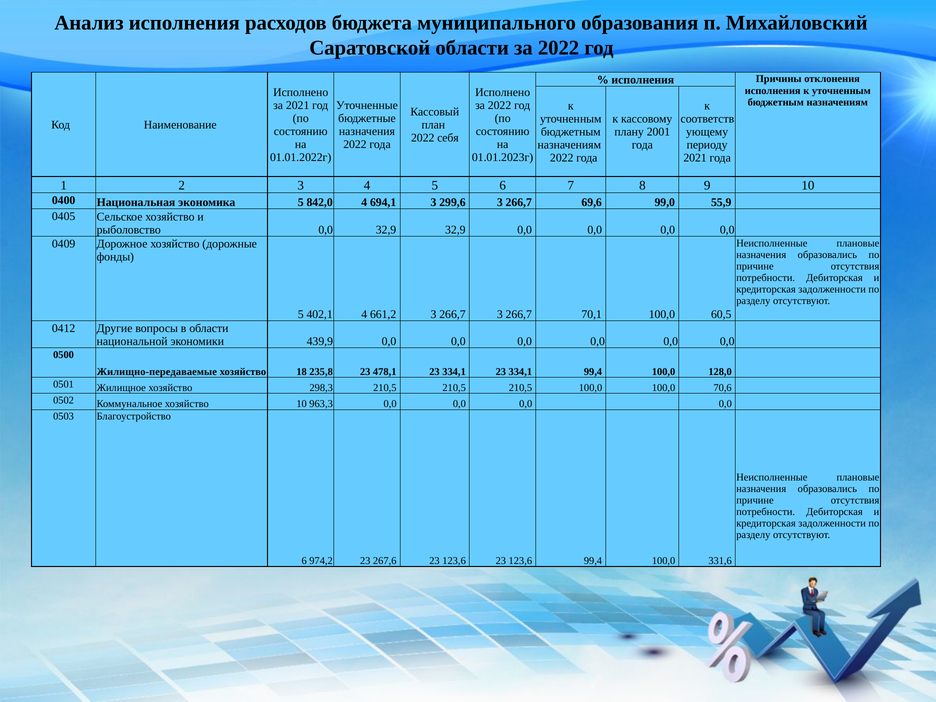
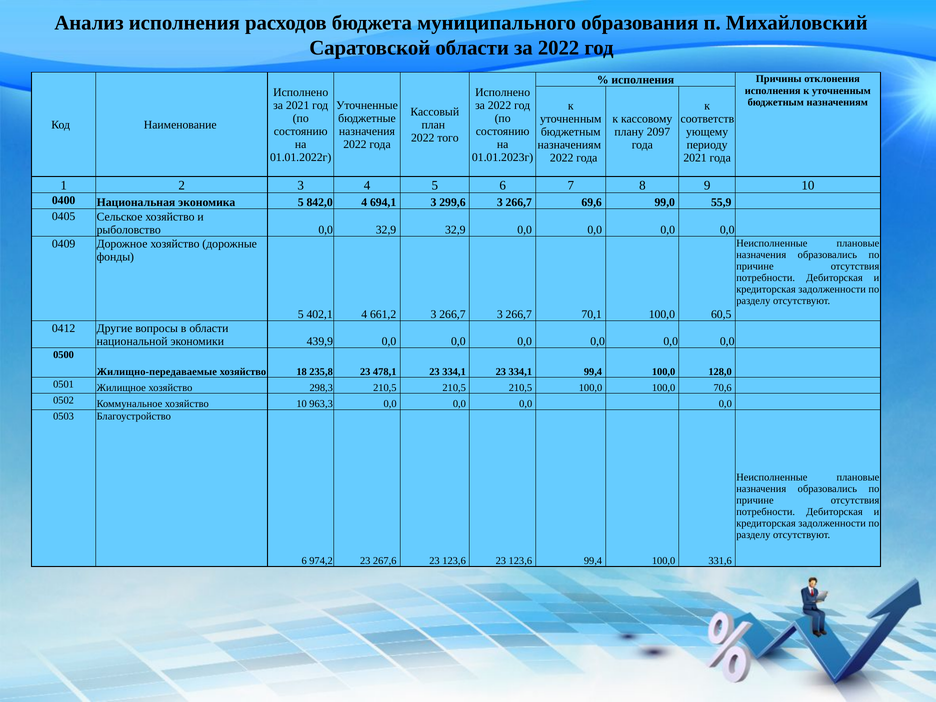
2001: 2001 -> 2097
себя: себя -> того
